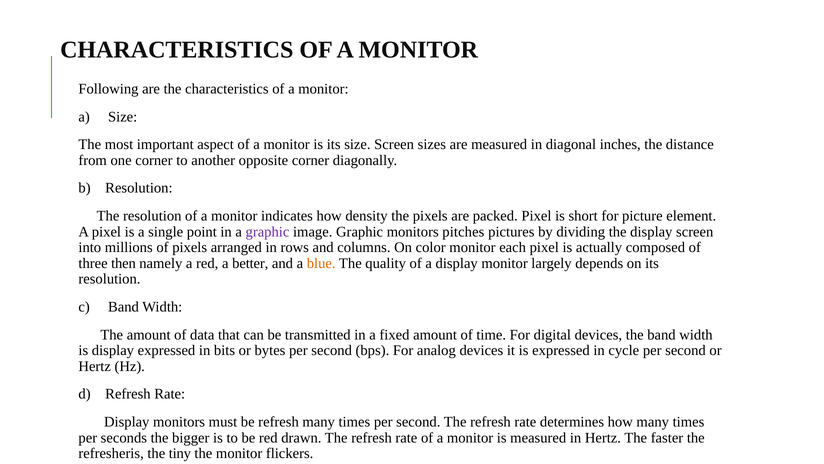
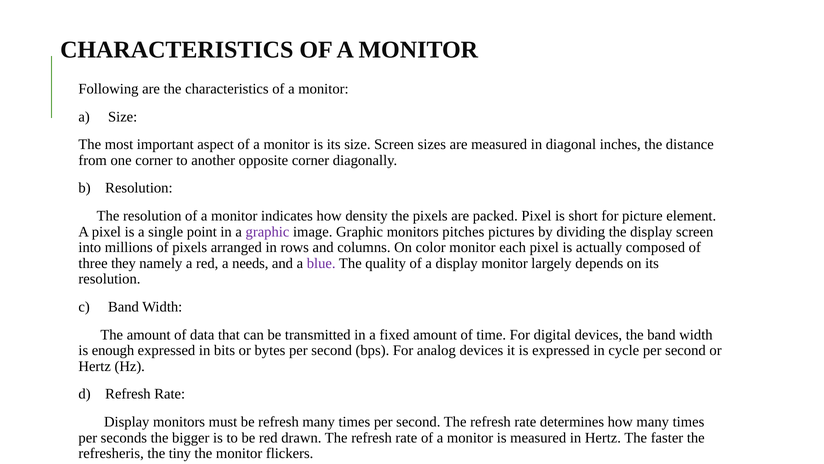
then: then -> they
better: better -> needs
blue colour: orange -> purple
is display: display -> enough
